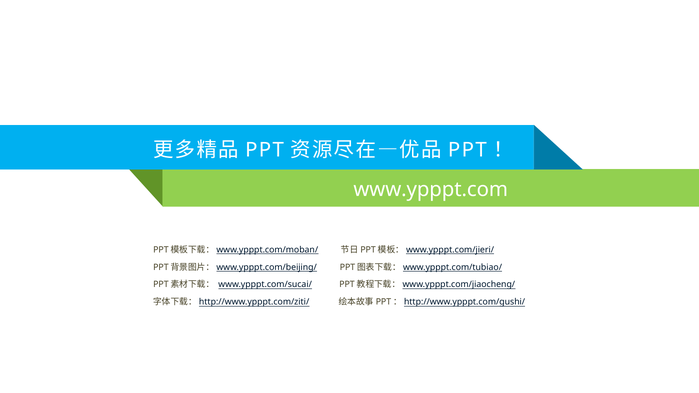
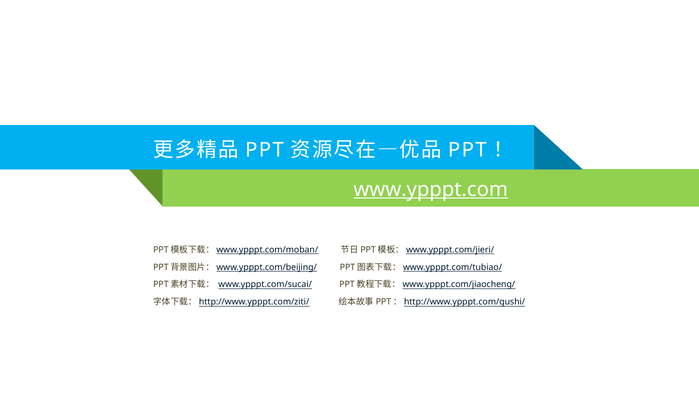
www.ypppt.com underline: none -> present
